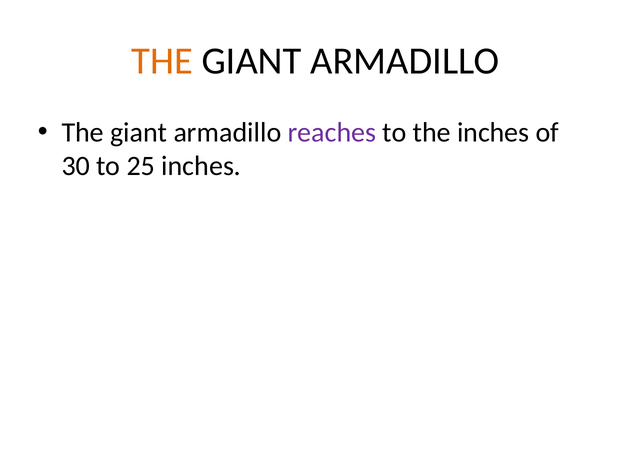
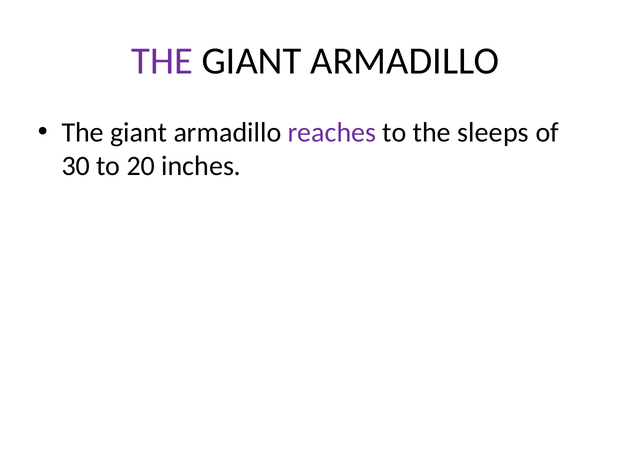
THE at (162, 61) colour: orange -> purple
the inches: inches -> sleeps
25: 25 -> 20
